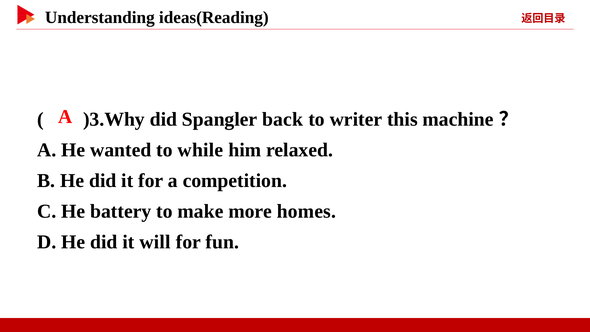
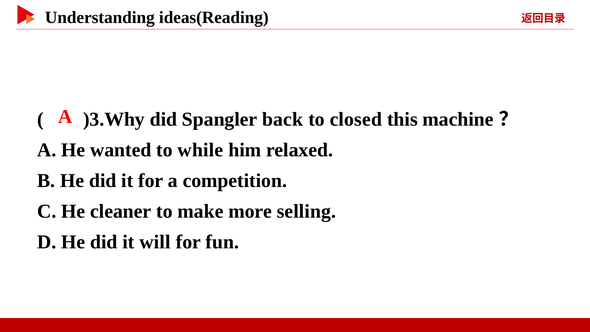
writer: writer -> closed
battery: battery -> cleaner
homes: homes -> selling
